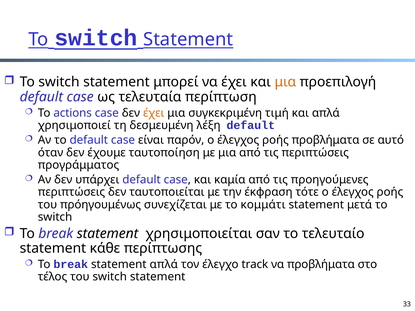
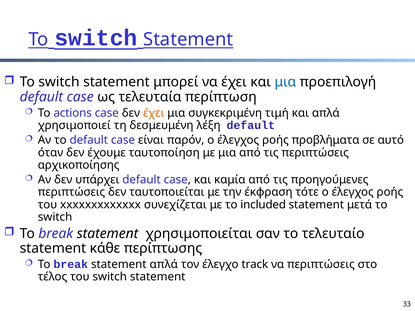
μια at (285, 82) colour: orange -> blue
προγράμματος: προγράμματος -> αρχικοποίησης
πρόηγουμένως: πρόηγουμένως -> xxxxxxxxxxxxx
κομμάτι: κομμάτι -> included
να προβλήματα: προβλήματα -> περιπτώσεις
